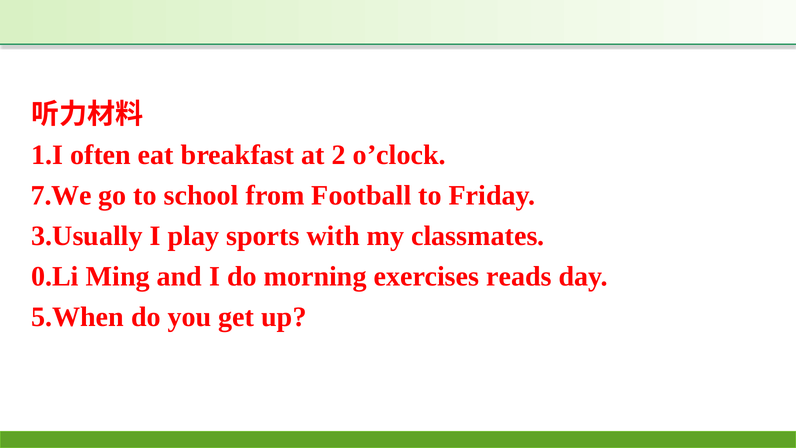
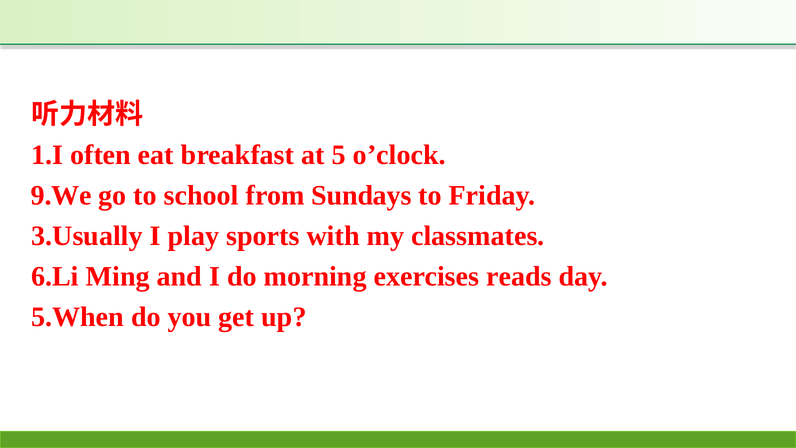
2: 2 -> 5
7.We: 7.We -> 9.We
Football: Football -> Sundays
0.Li: 0.Li -> 6.Li
